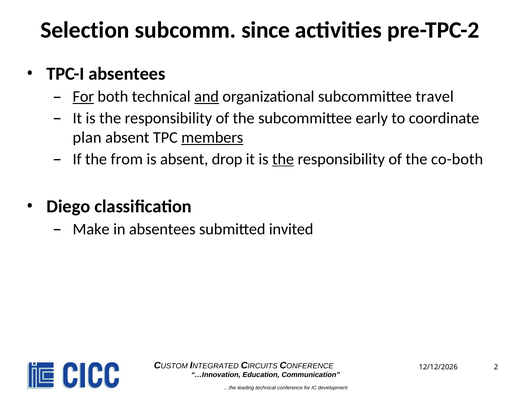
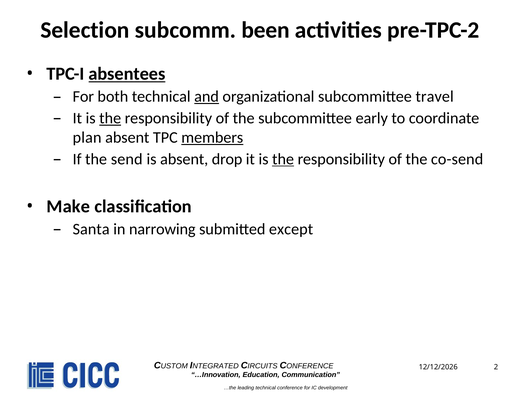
since: since -> been
absentees at (127, 74) underline: none -> present
For at (83, 97) underline: present -> none
the at (110, 118) underline: none -> present
from: from -> send
co-both: co-both -> co-send
Diego: Diego -> Make
Make: Make -> Santa
in absentees: absentees -> narrowing
invited: invited -> except
